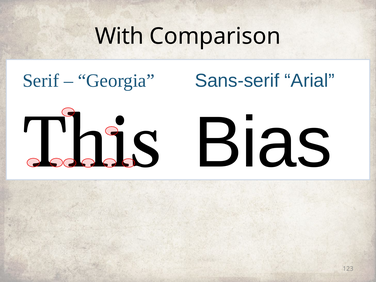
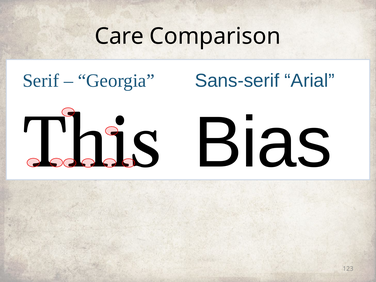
With: With -> Care
